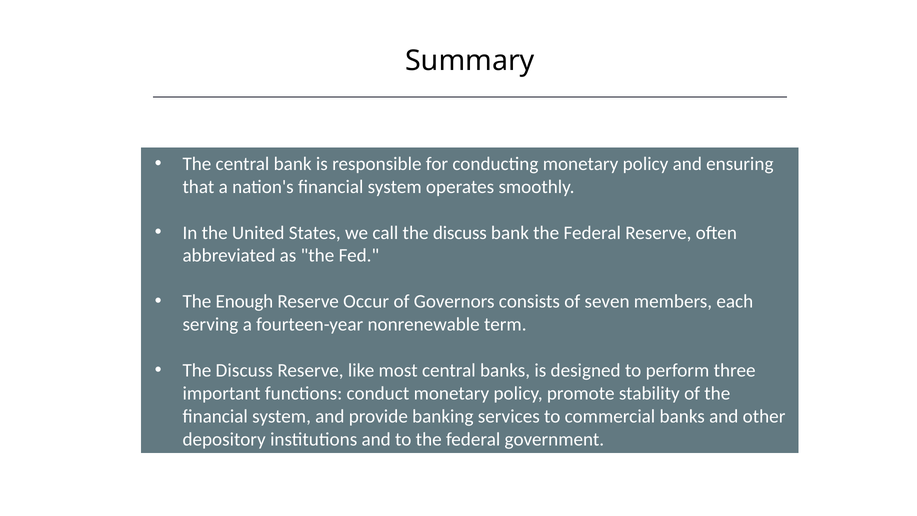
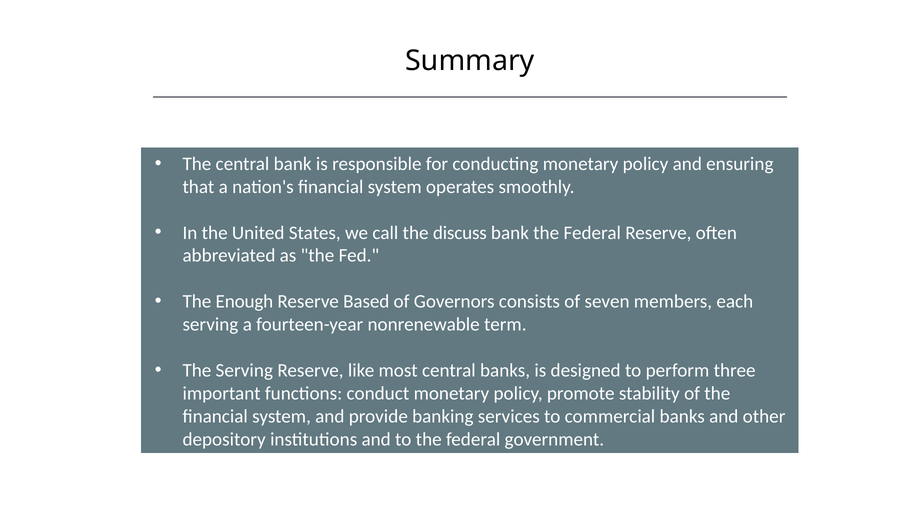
Occur: Occur -> Based
Discuss at (244, 370): Discuss -> Serving
